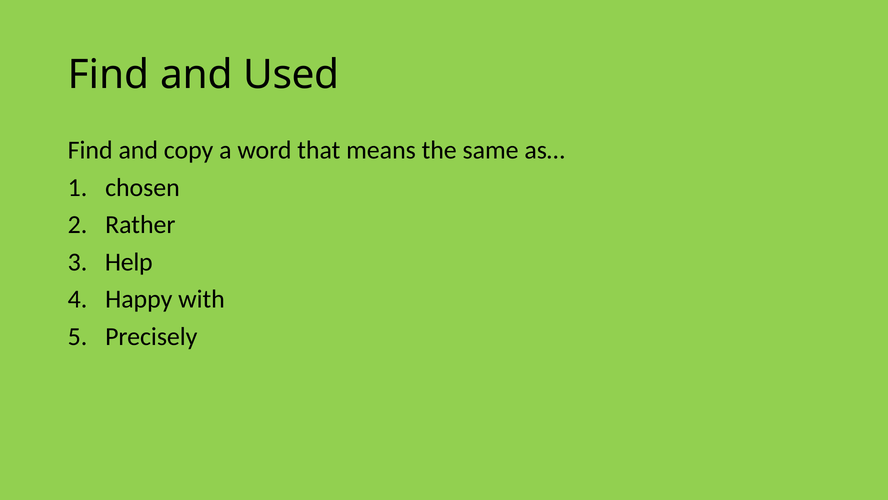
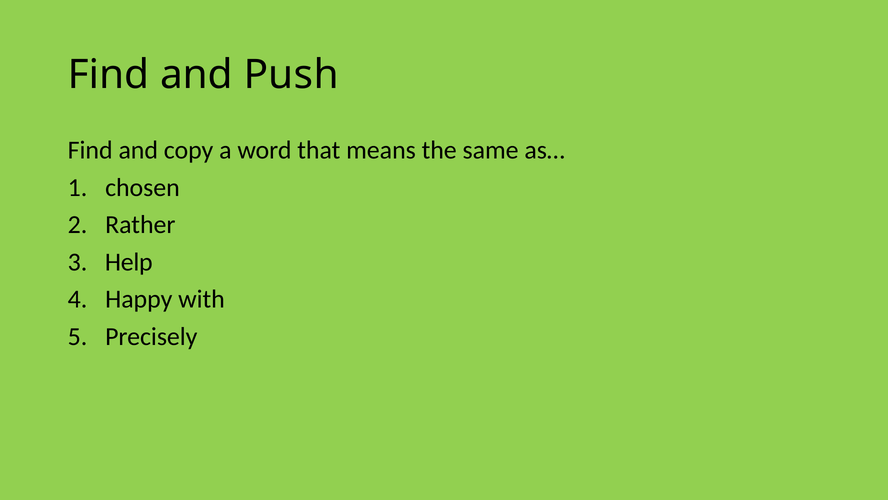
Used: Used -> Push
